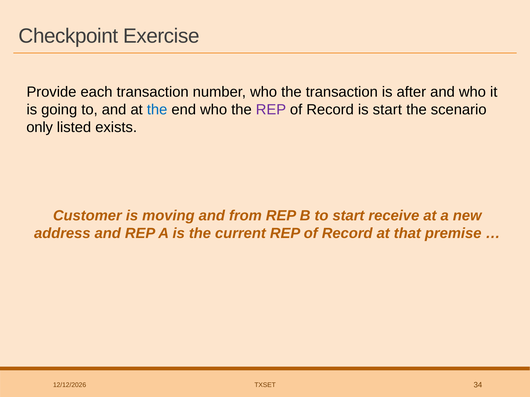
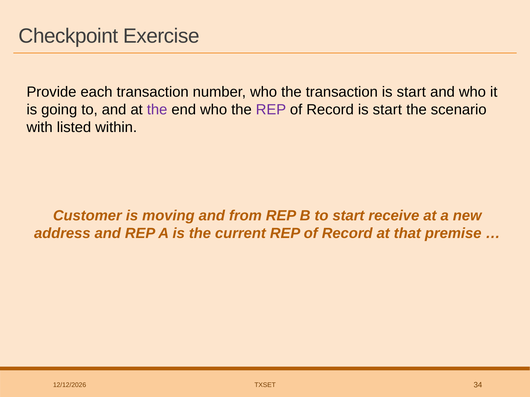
transaction is after: after -> start
the at (157, 110) colour: blue -> purple
only: only -> with
exists: exists -> within
